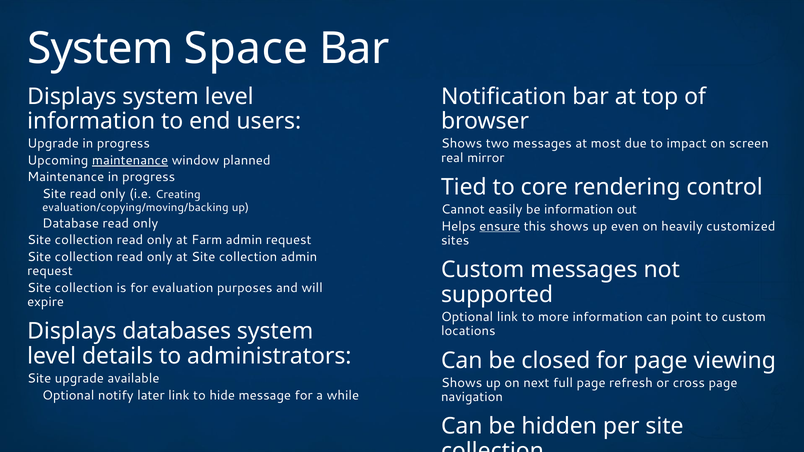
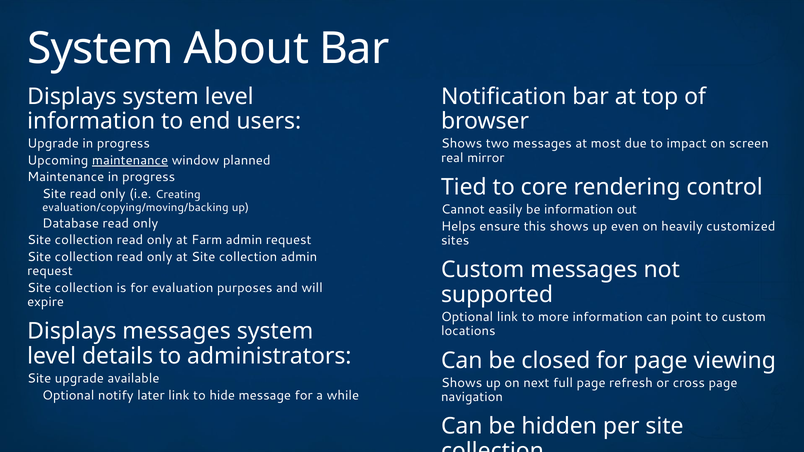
Space: Space -> About
ensure underline: present -> none
Displays databases: databases -> messages
